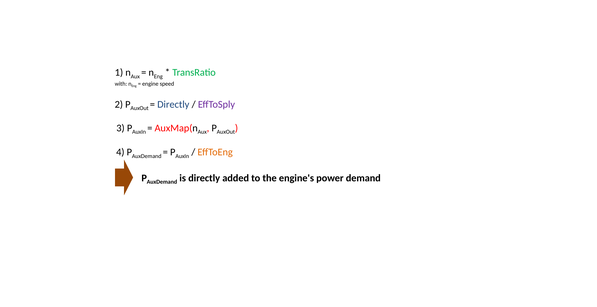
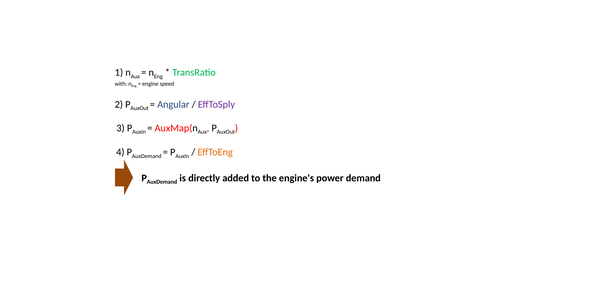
Directly at (173, 104): Directly -> Angular
